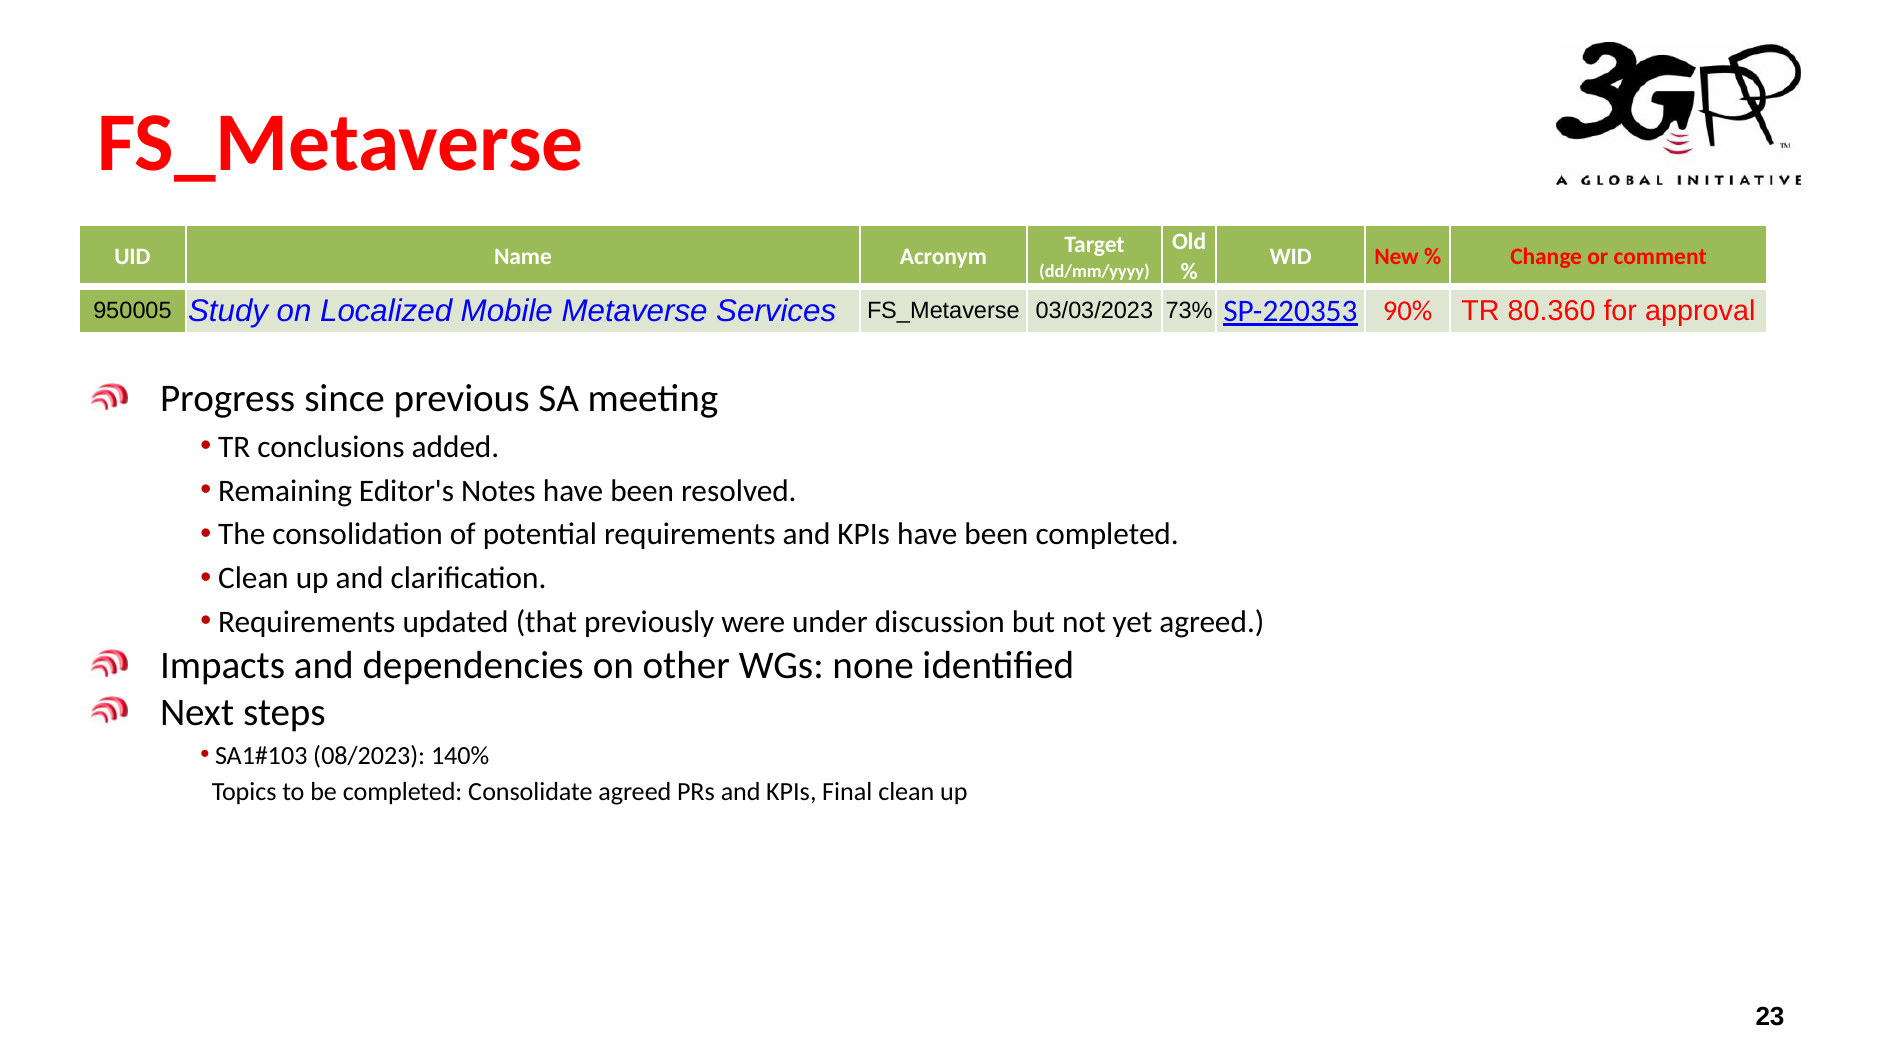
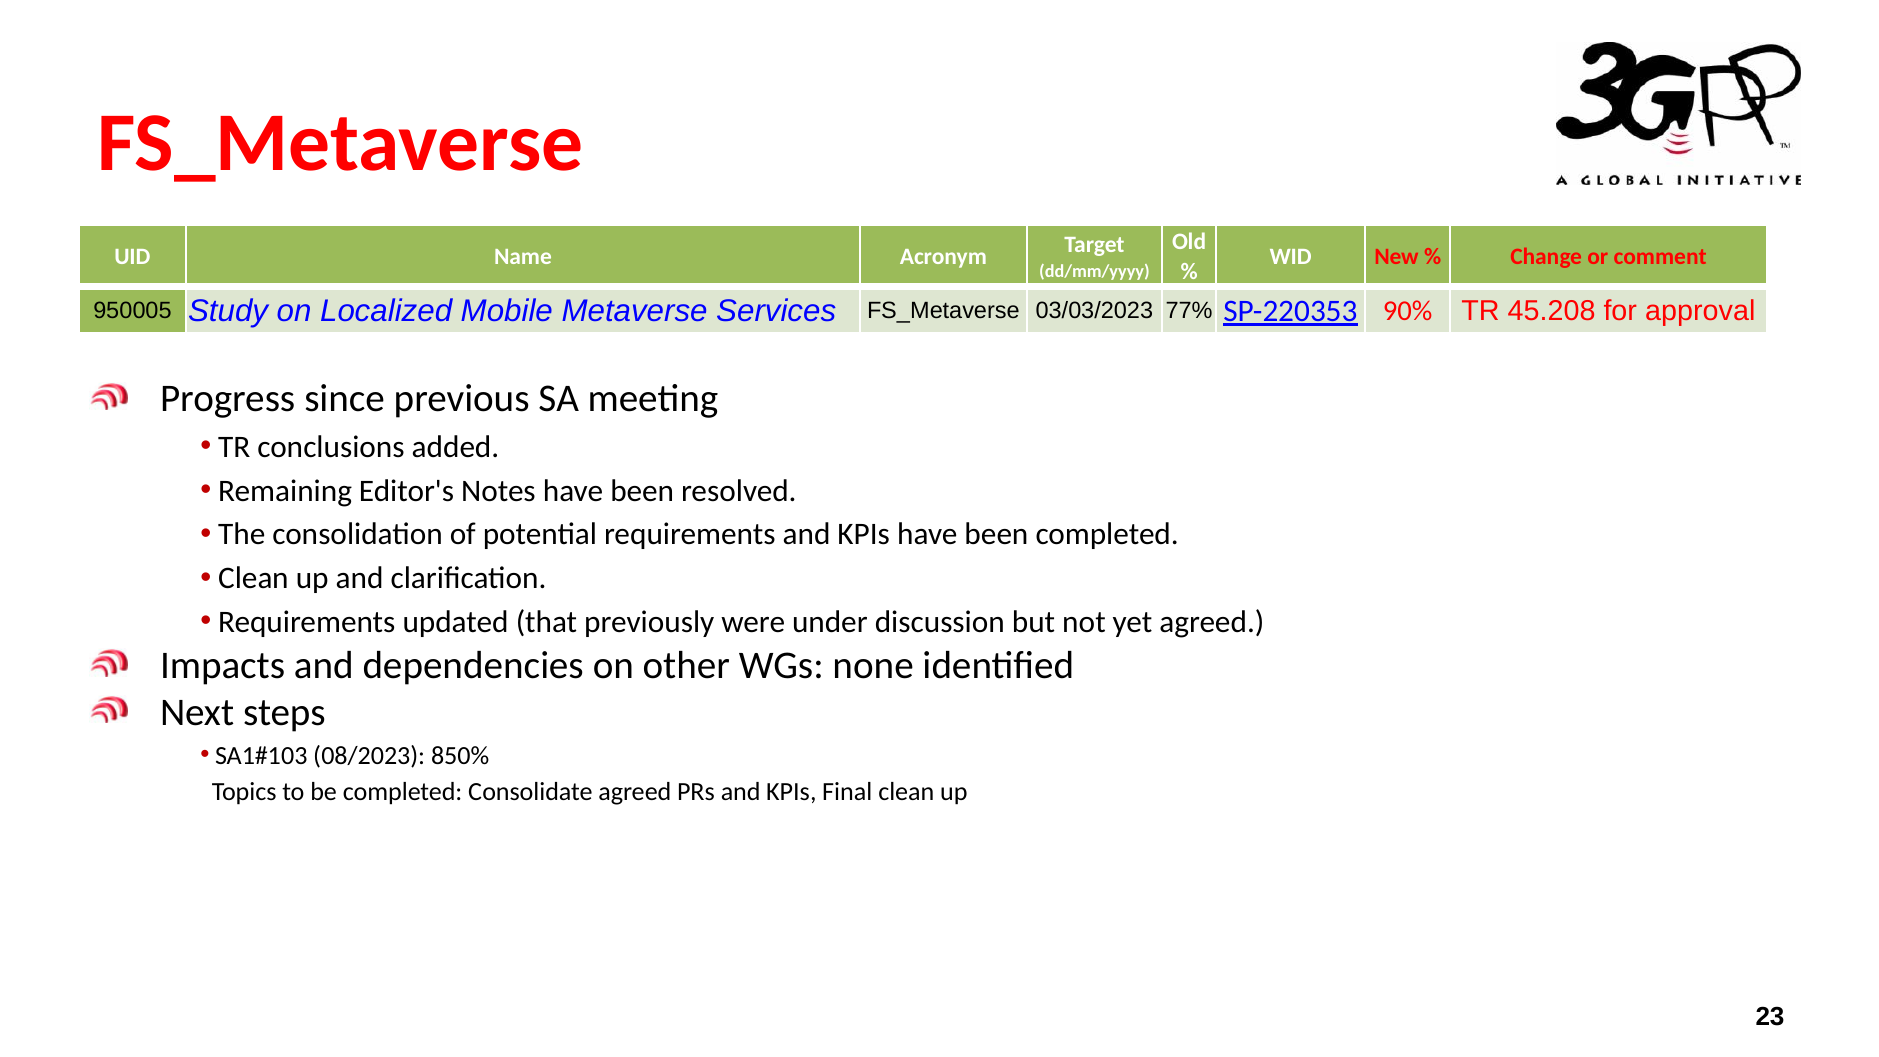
73%: 73% -> 77%
80.360: 80.360 -> 45.208
140%: 140% -> 850%
